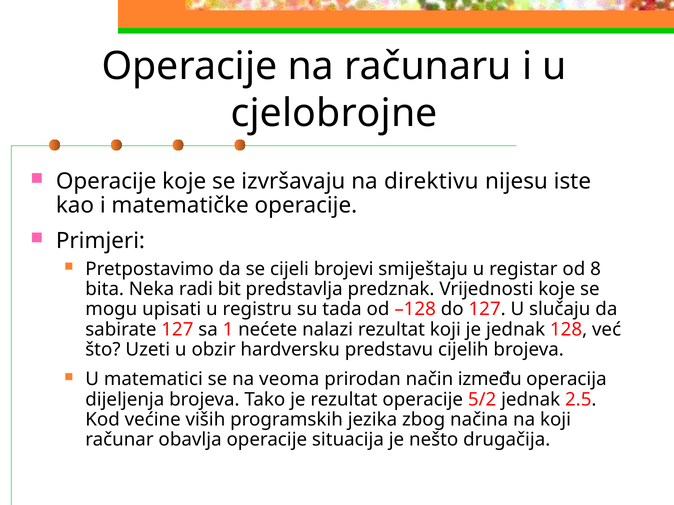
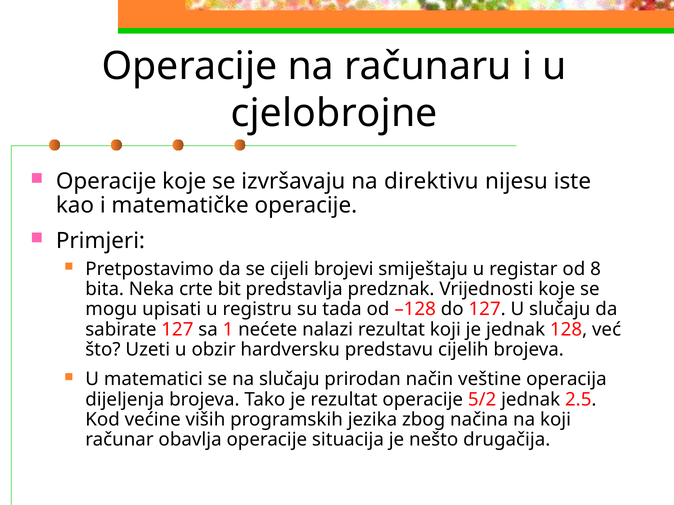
radi: radi -> crte
na veoma: veoma -> slučaju
između: između -> veštine
